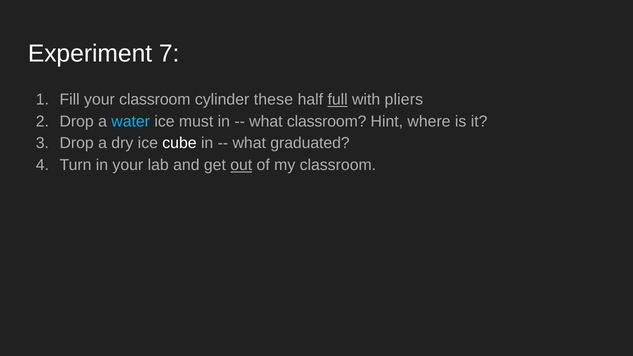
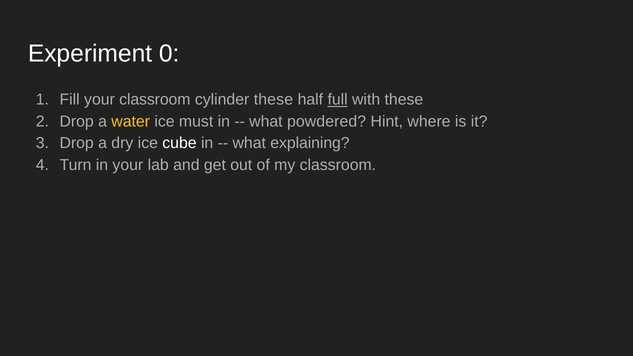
7: 7 -> 0
with pliers: pliers -> these
water colour: light blue -> yellow
what classroom: classroom -> powdered
graduated: graduated -> explaining
out underline: present -> none
